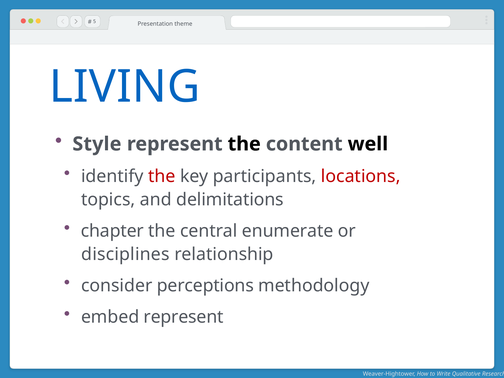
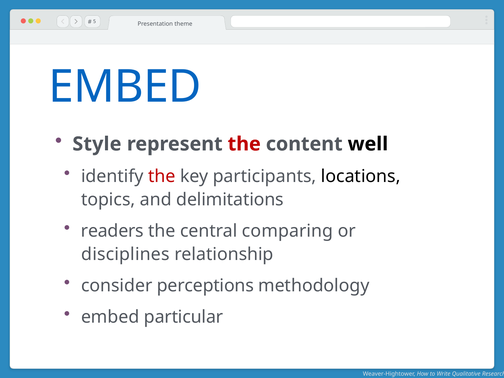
LIVING at (125, 87): LIVING -> EMBED
the at (244, 144) colour: black -> red
locations colour: red -> black
chapter: chapter -> readers
enumerate: enumerate -> comparing
embed represent: represent -> particular
